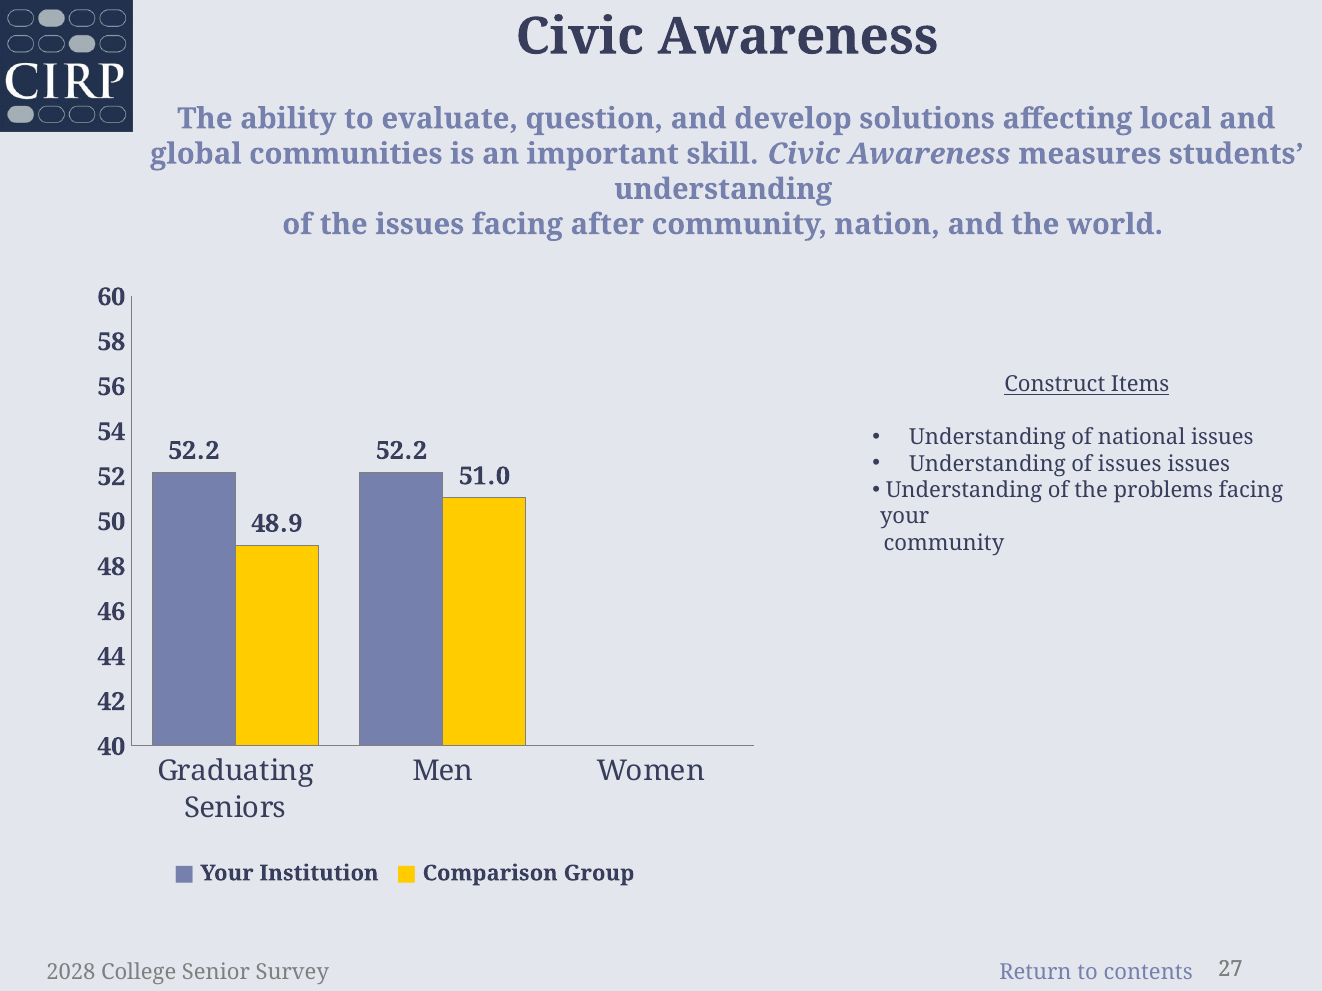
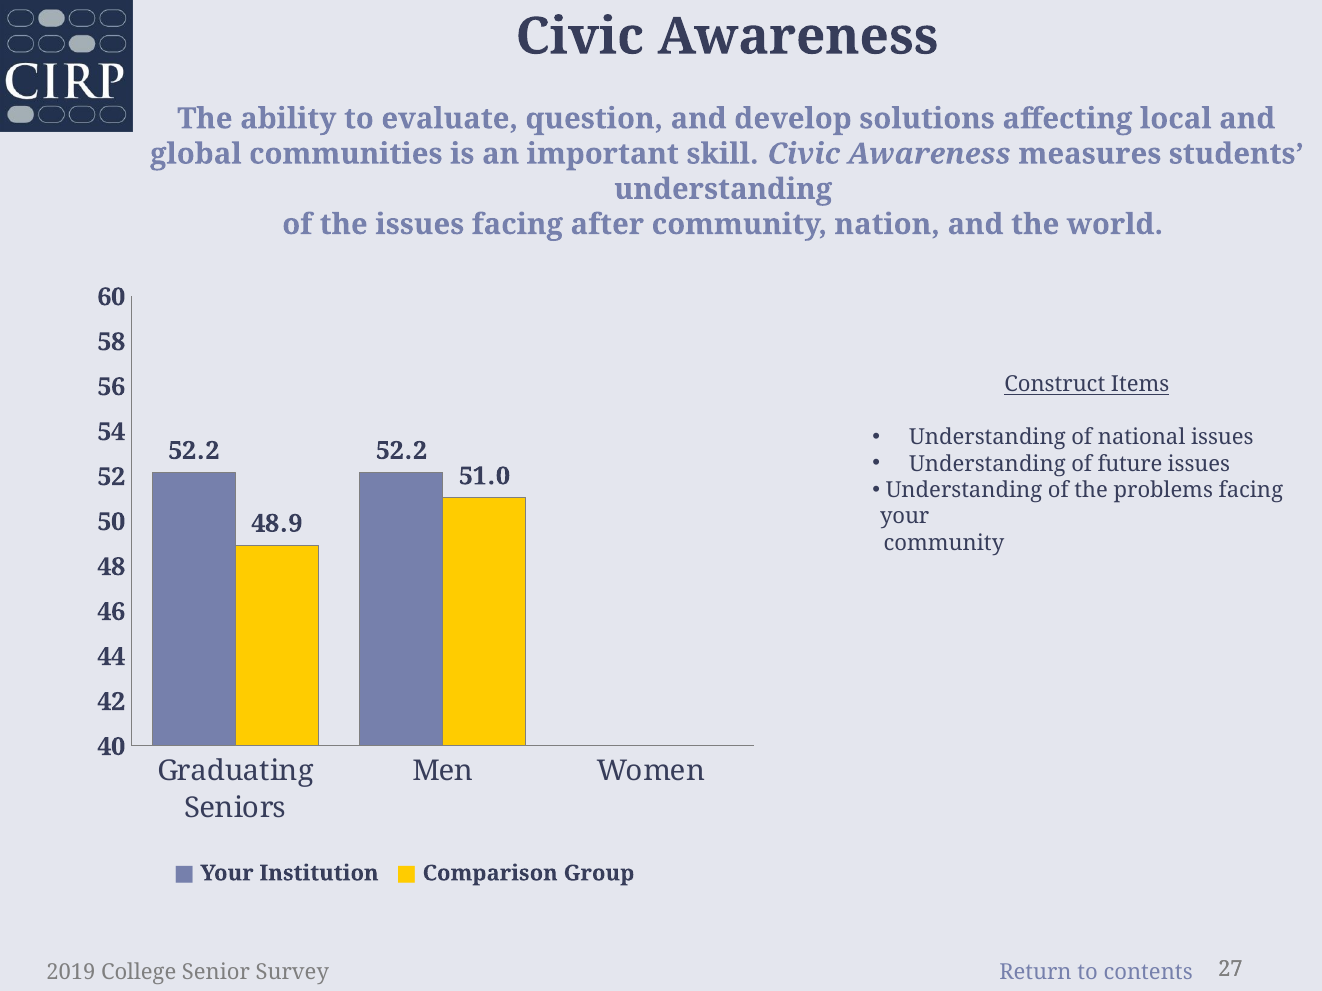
of issues: issues -> future
2028: 2028 -> 2019
